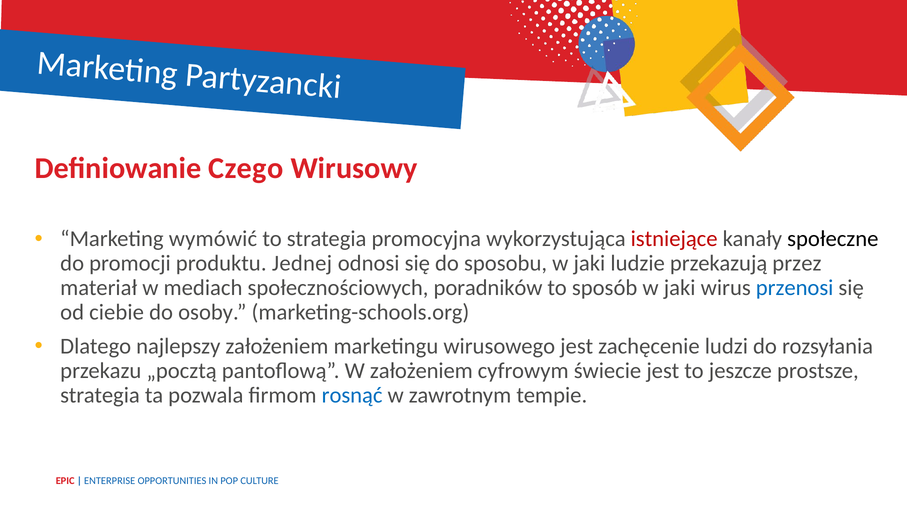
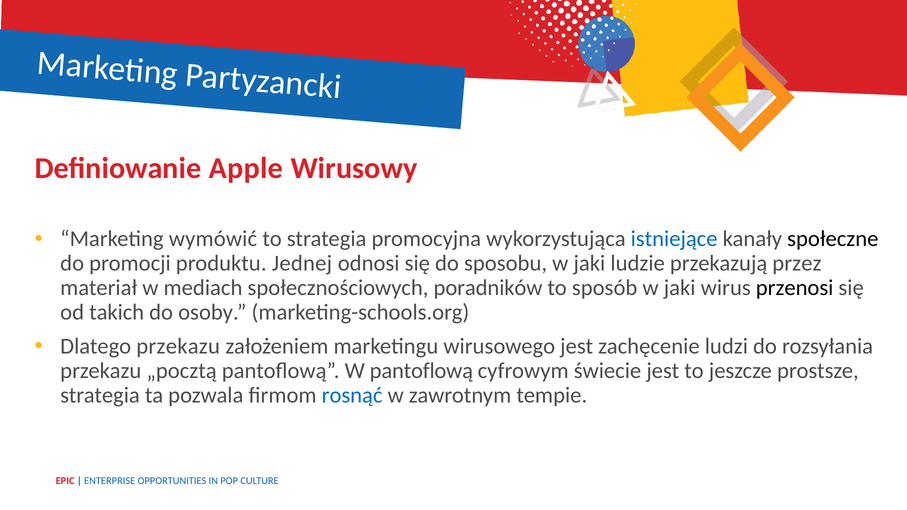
Czego: Czego -> Apple
istniejące colour: red -> blue
przenosi colour: blue -> black
ciebie: ciebie -> takich
Dlatego najlepszy: najlepszy -> przekazu
W założeniem: założeniem -> pantoflową
